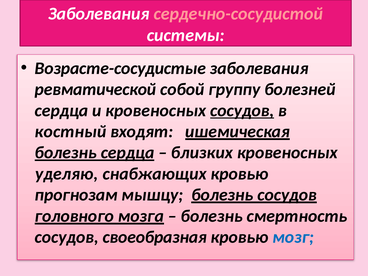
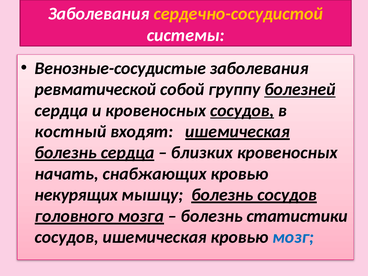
сердечно-сосудистой colour: pink -> yellow
Возрасте-сосудистые: Возрасте-сосудистые -> Венозные-сосудистые
болезней underline: none -> present
уделяю: уделяю -> начать
прогнозам: прогнозам -> некурящих
смертность: смертность -> статистики
сосудов своеобразная: своеобразная -> ишемическая
